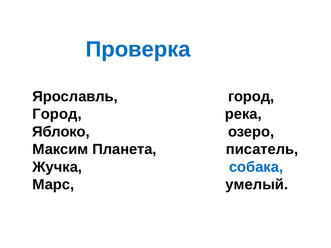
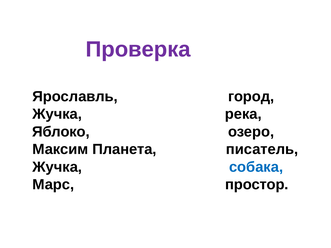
Проверка colour: blue -> purple
Город at (57, 114): Город -> Жучка
умелый: умелый -> простор
